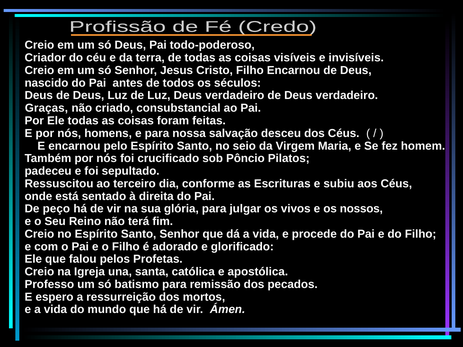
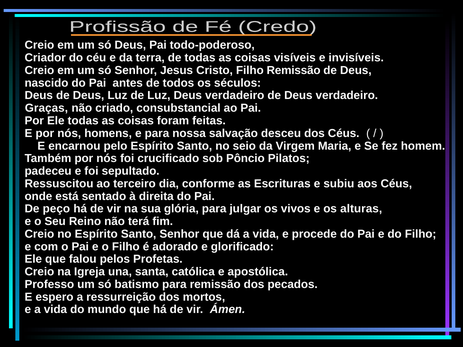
Filho Encarnou: Encarnou -> Remissão
nossos: nossos -> alturas
